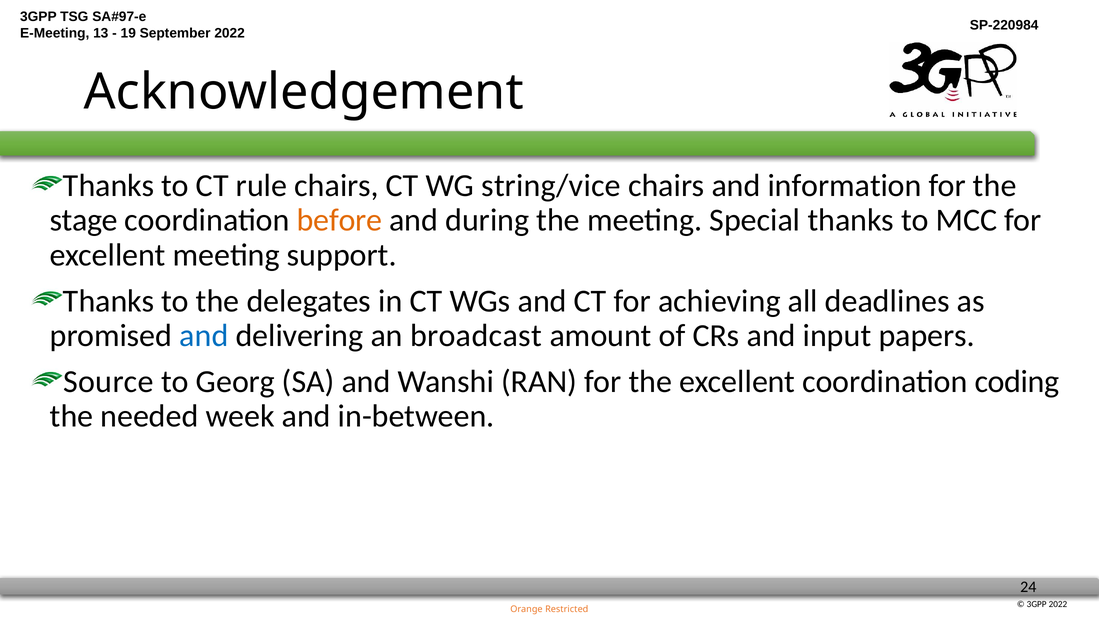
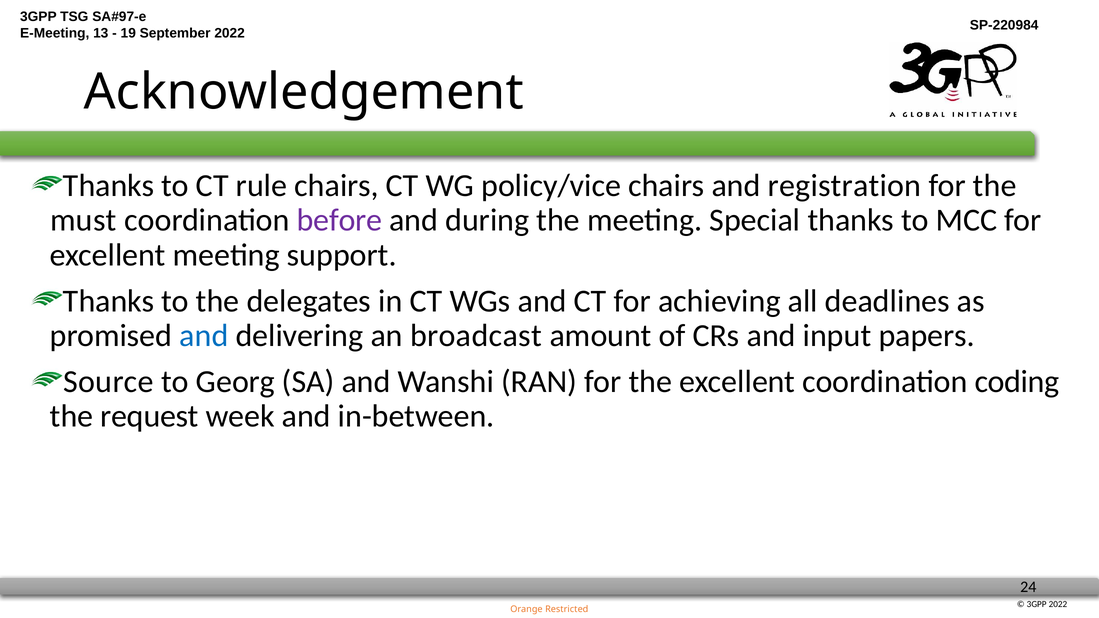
string/vice: string/vice -> policy/vice
information: information -> registration
stage: stage -> must
before colour: orange -> purple
needed: needed -> request
